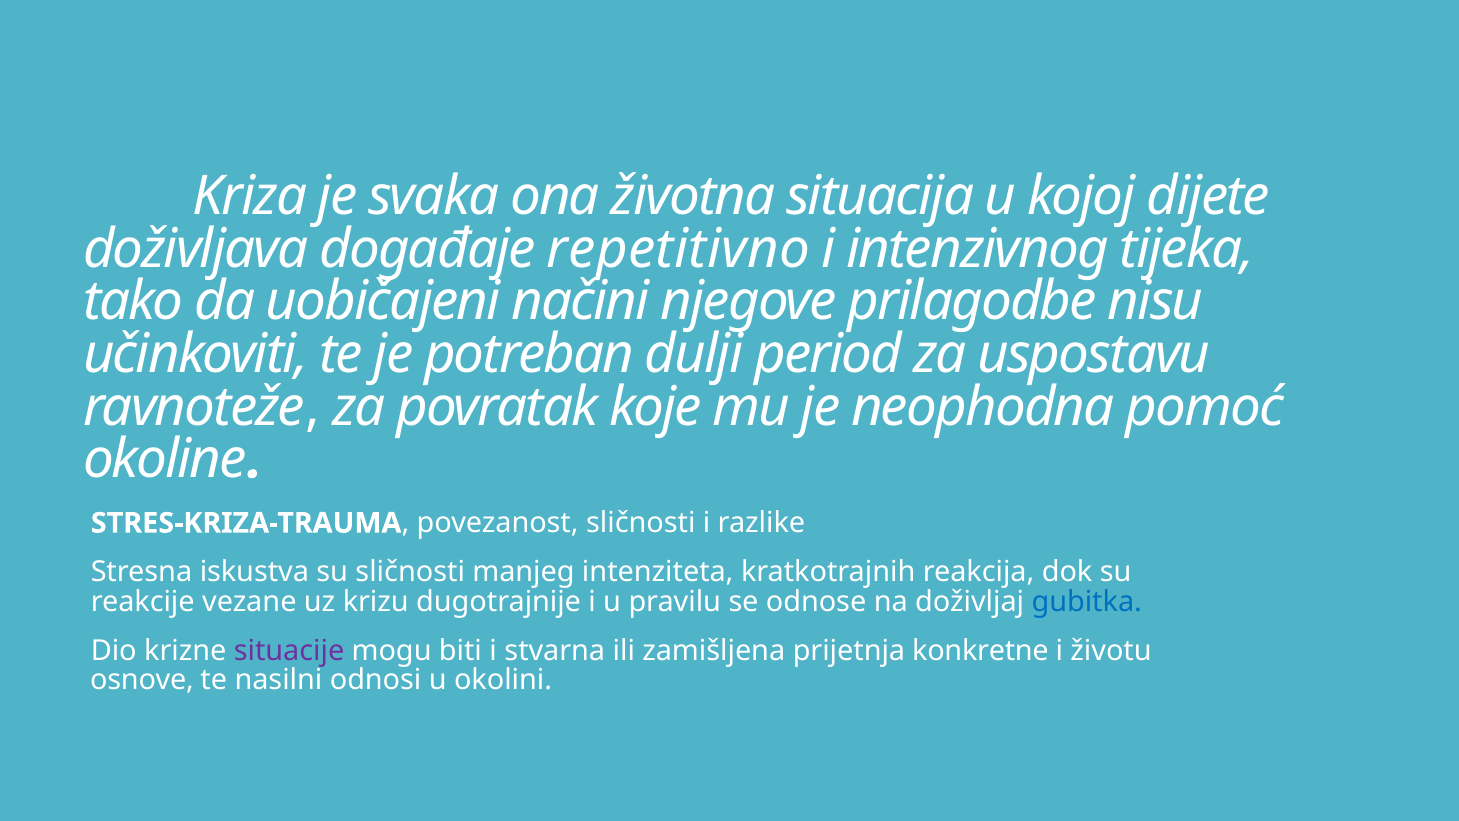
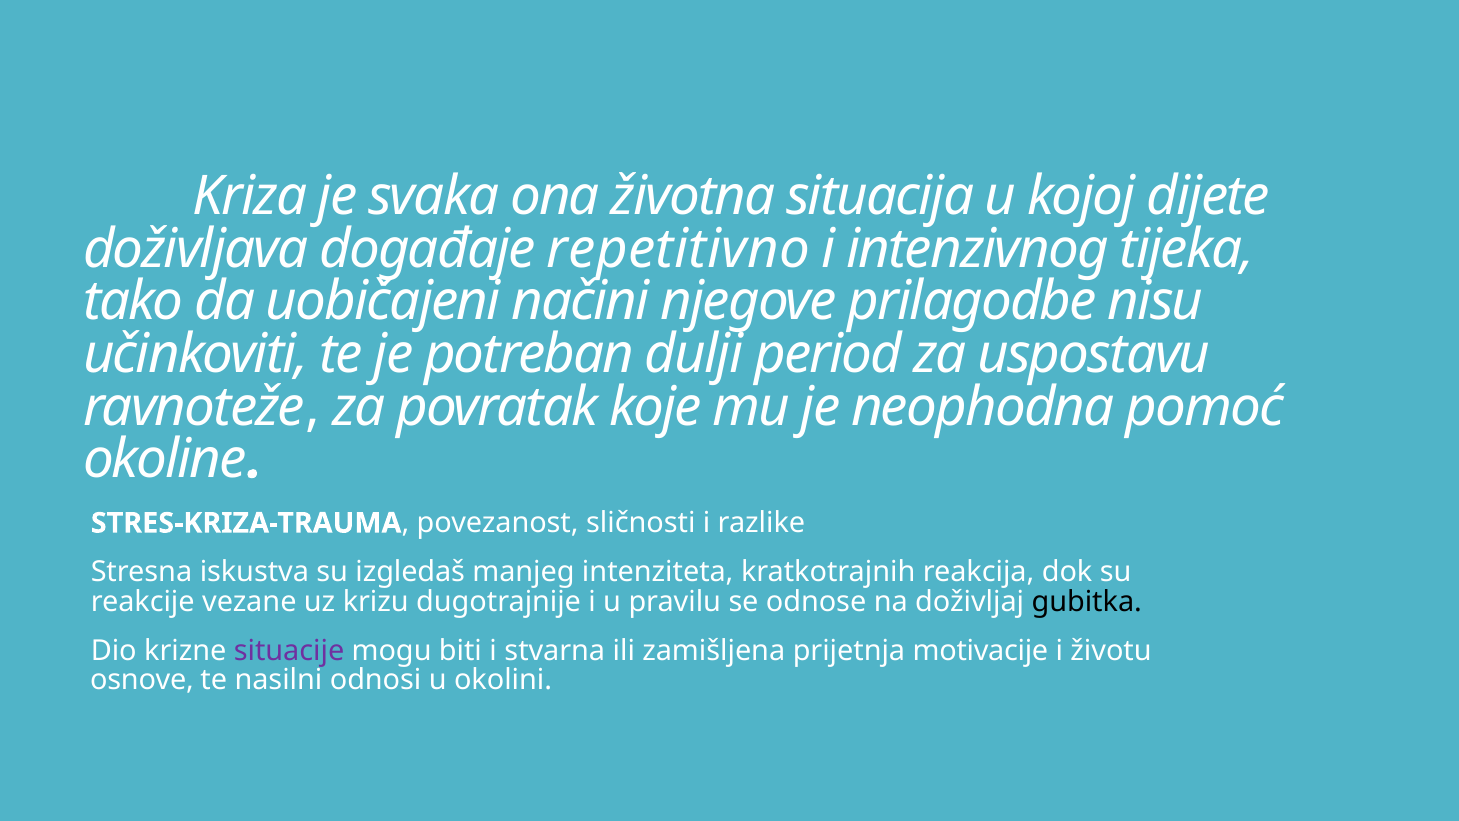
su sličnosti: sličnosti -> izgledaš
gubitka colour: blue -> black
konkretne: konkretne -> motivacije
